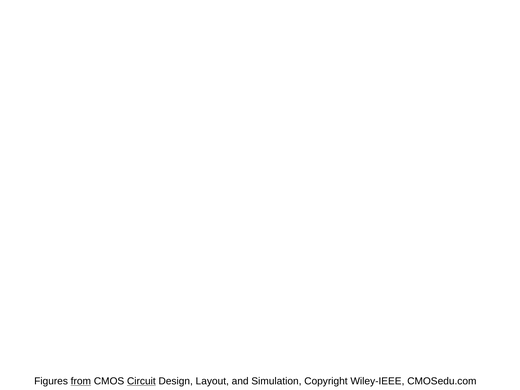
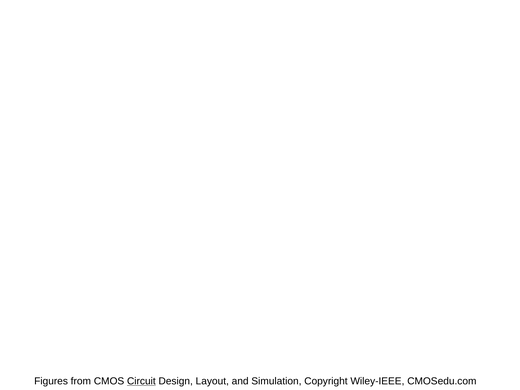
from underline: present -> none
